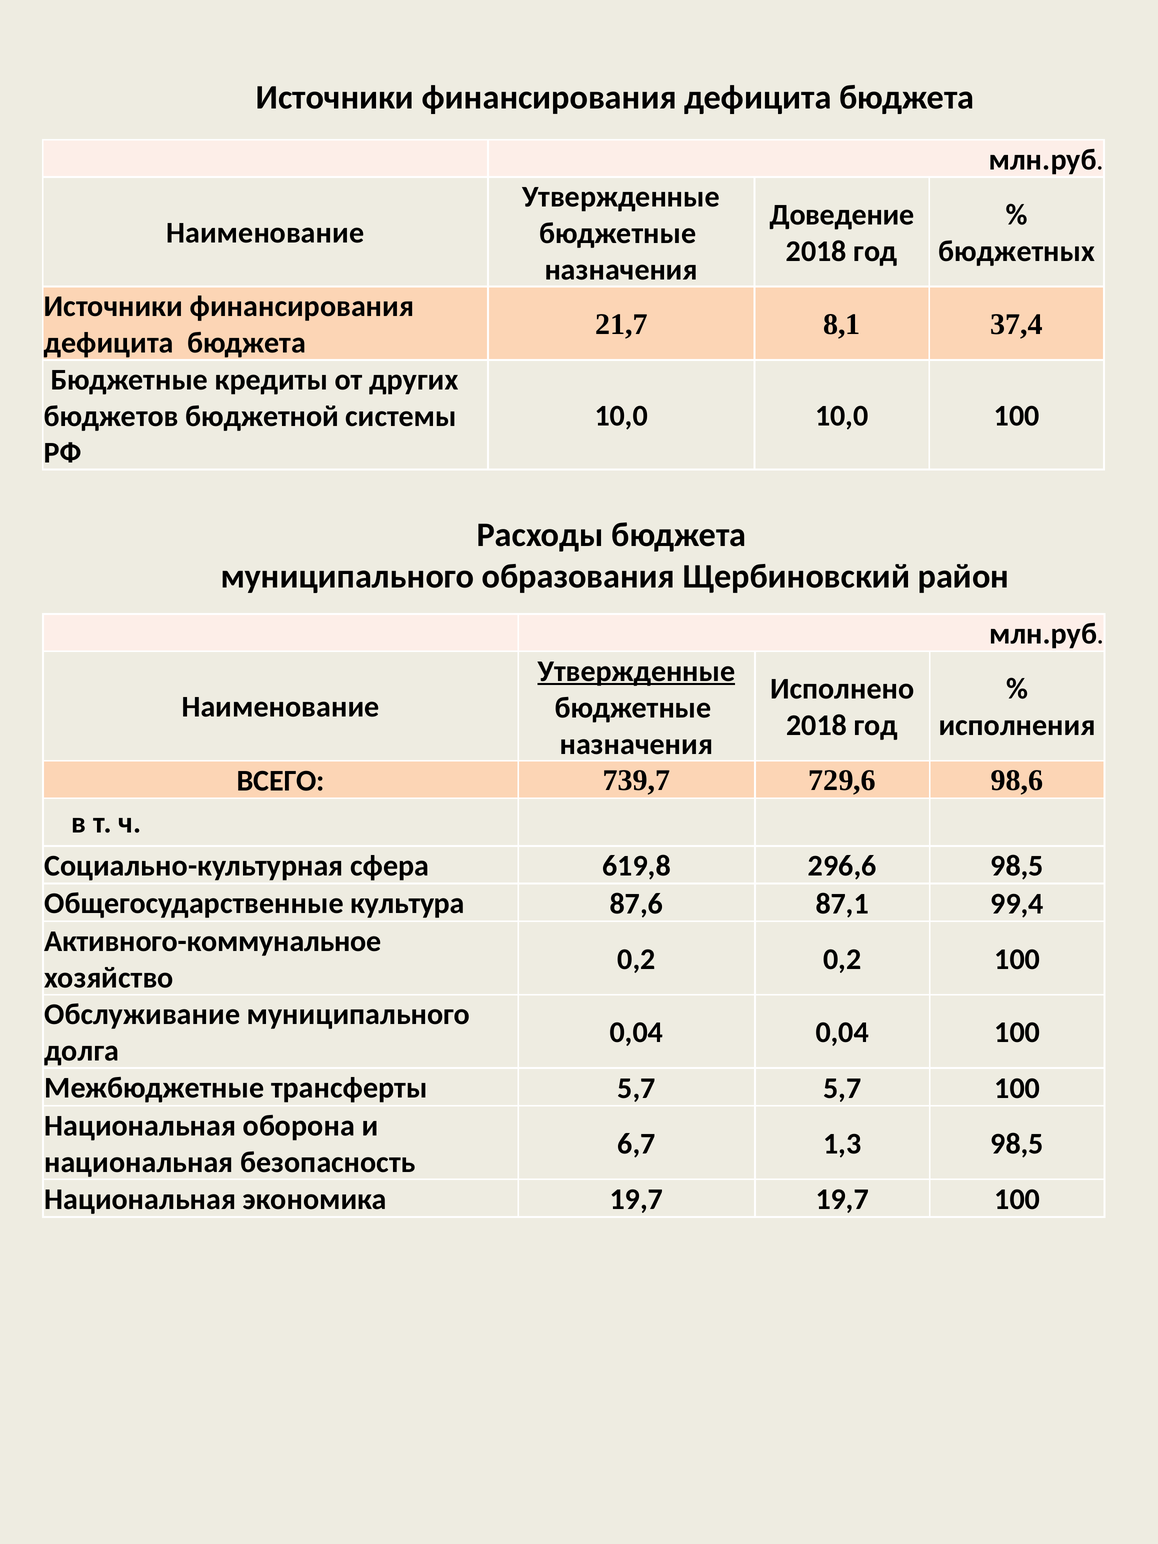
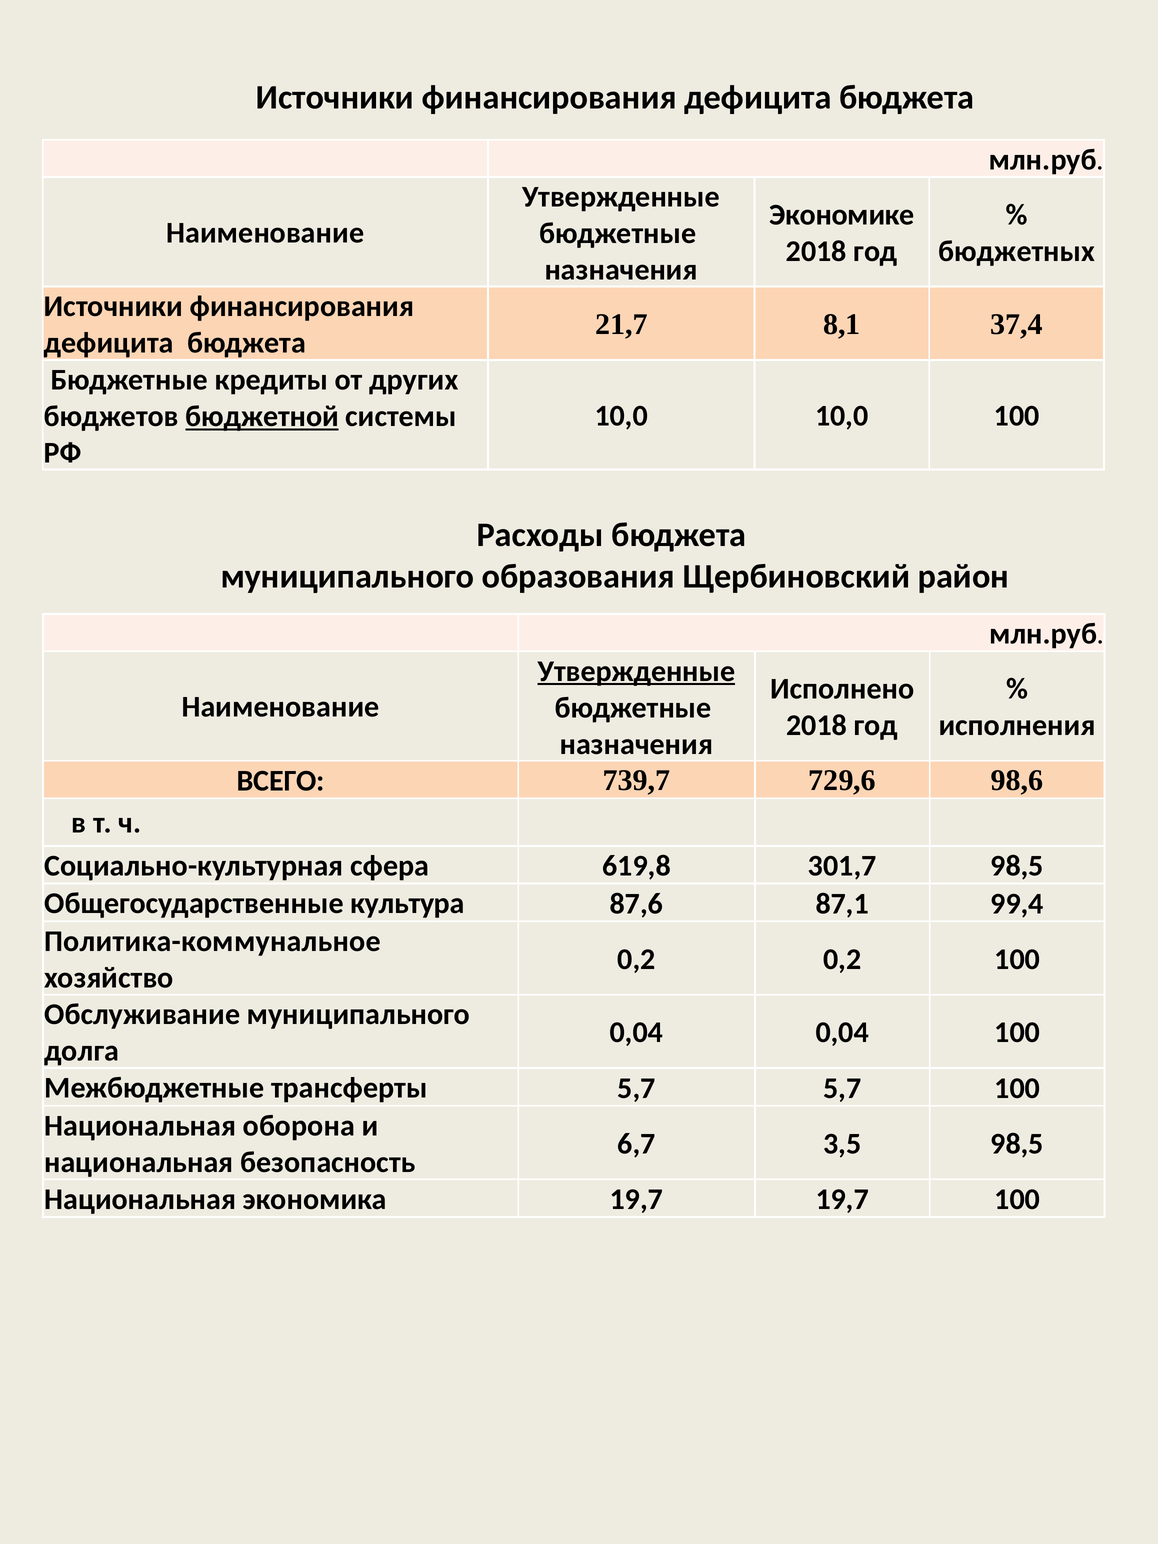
Доведение: Доведение -> Экономике
бюджетной underline: none -> present
296,6: 296,6 -> 301,7
Активного-коммунальное: Активного-коммунальное -> Политика-коммунальное
1,3: 1,3 -> 3,5
